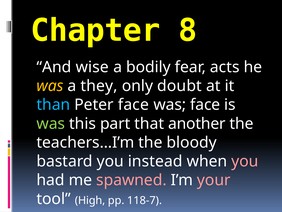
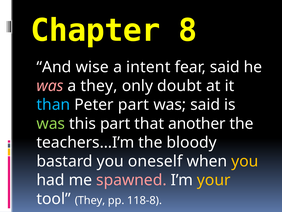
bodily: bodily -> intent
fear acts: acts -> said
was at (50, 86) colour: yellow -> pink
Peter face: face -> part
was face: face -> said
instead: instead -> oneself
you at (245, 161) colour: pink -> yellow
your colour: pink -> yellow
tool High: High -> They
118-7: 118-7 -> 118-8
